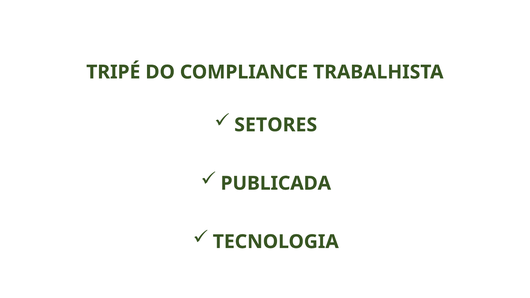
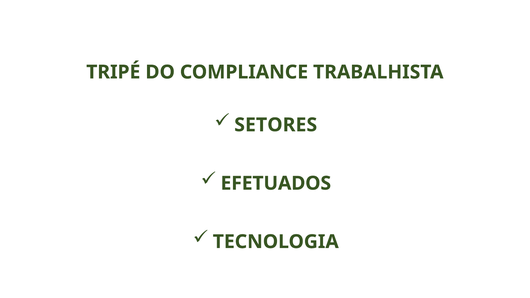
PUBLICADA: PUBLICADA -> EFETUADOS
